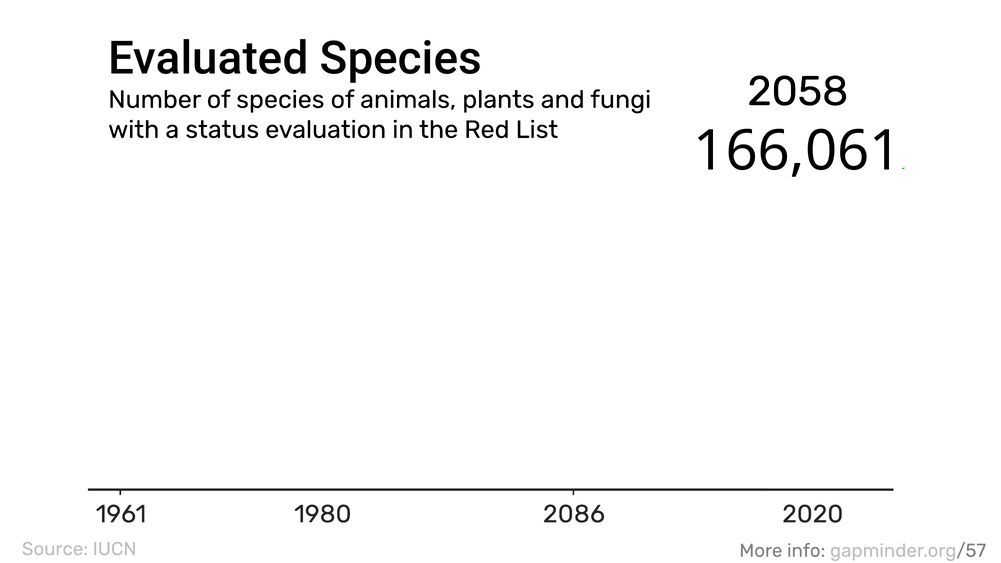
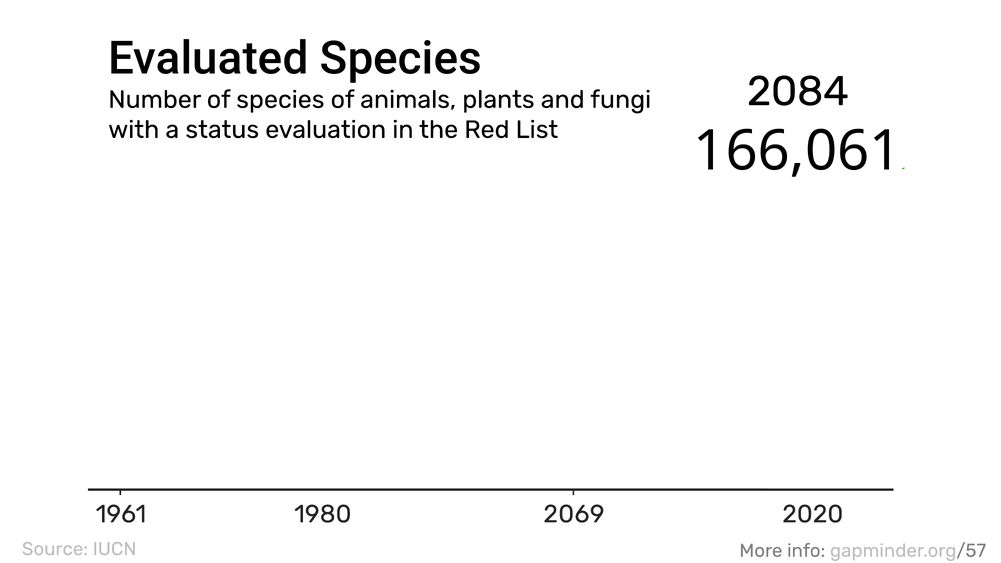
2058: 2058 -> 2084
2086: 2086 -> 2069
